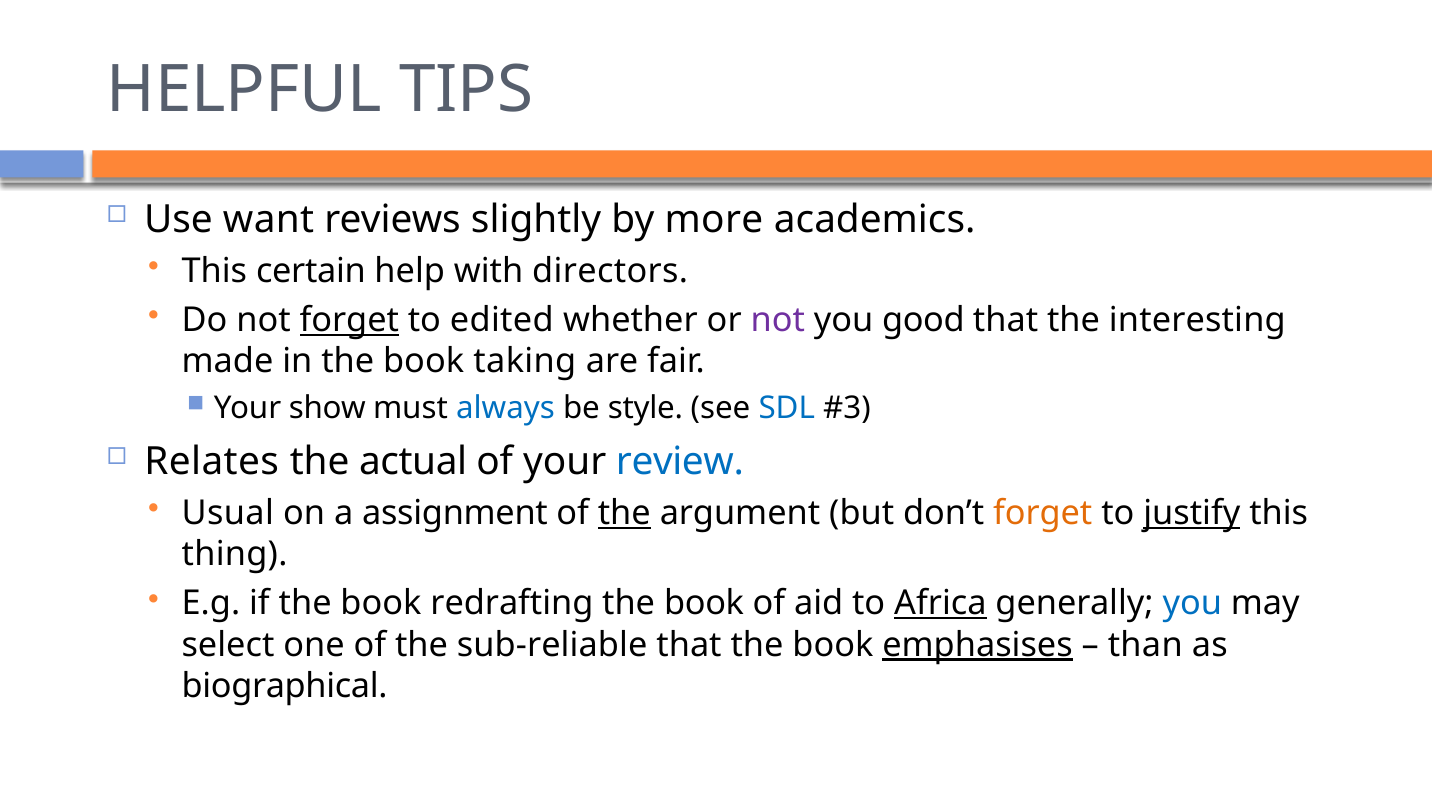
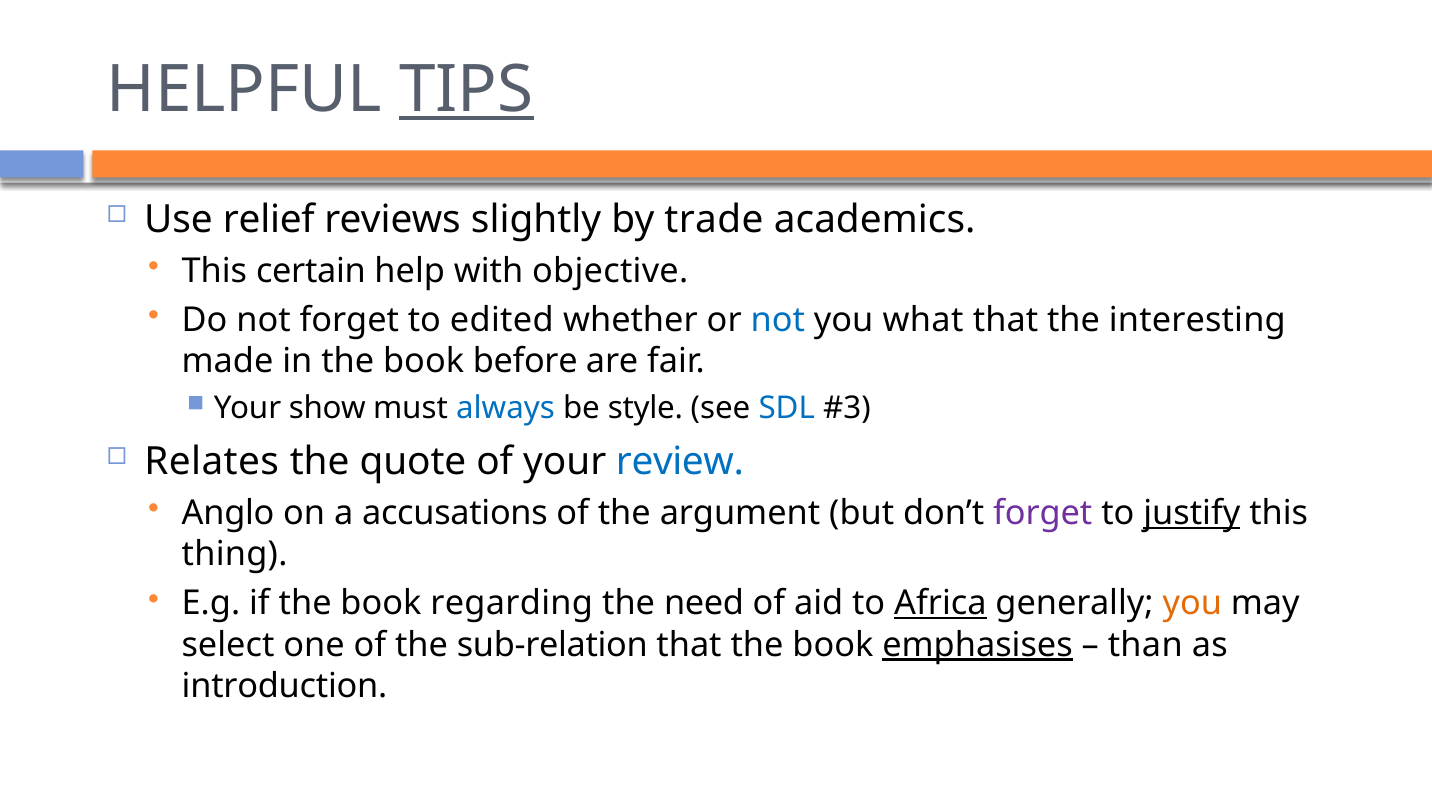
TIPS underline: none -> present
want: want -> relief
more: more -> trade
directors: directors -> objective
forget at (349, 320) underline: present -> none
not at (778, 320) colour: purple -> blue
good: good -> what
taking: taking -> before
actual: actual -> quote
Usual: Usual -> Anglo
assignment: assignment -> accusations
the at (624, 513) underline: present -> none
forget at (1043, 513) colour: orange -> purple
redrafting: redrafting -> regarding
book at (704, 603): book -> need
you at (1192, 603) colour: blue -> orange
sub-reliable: sub-reliable -> sub-relation
biographical: biographical -> introduction
